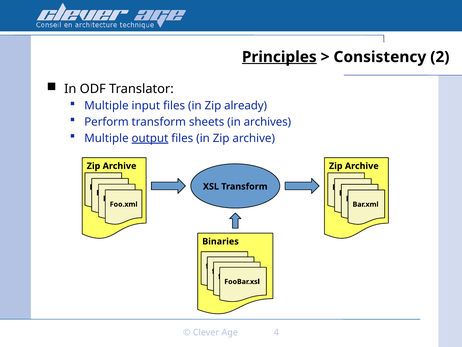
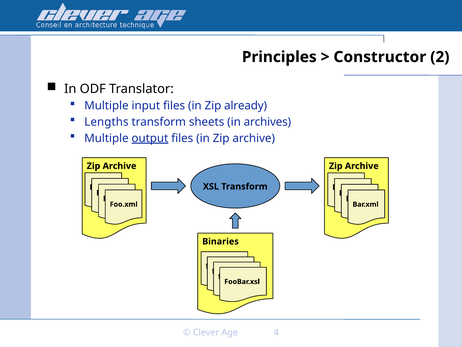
Principles underline: present -> none
Consistency: Consistency -> Constructor
Perform: Perform -> Lengths
